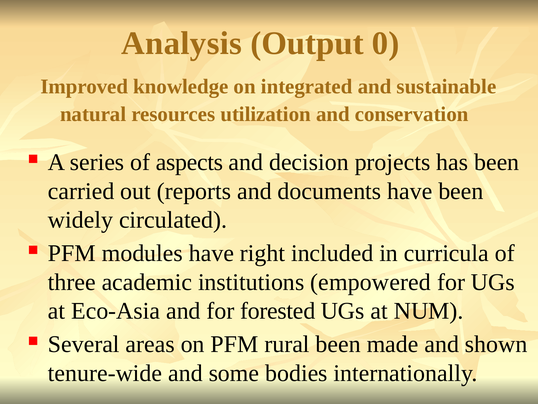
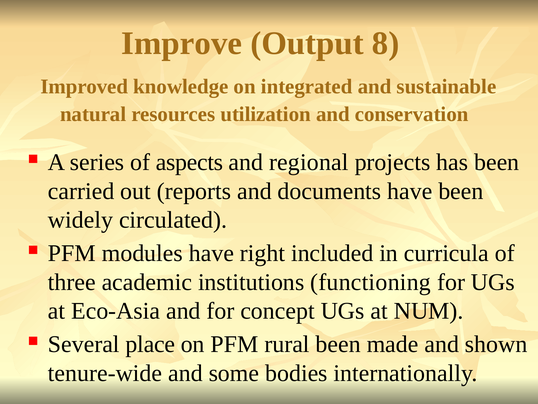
Analysis: Analysis -> Improve
0: 0 -> 8
decision: decision -> regional
empowered: empowered -> functioning
forested: forested -> concept
areas: areas -> place
